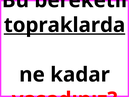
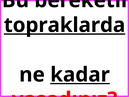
kadar underline: none -> present
